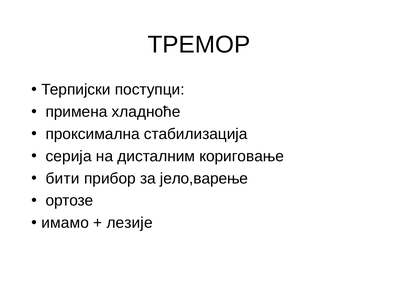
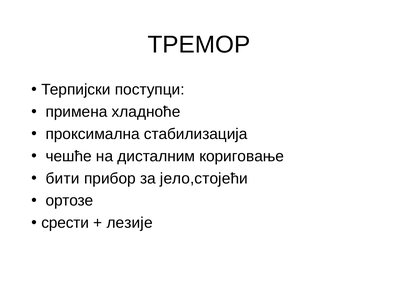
серија: серија -> чешће
јело,варење: јело,варење -> јело,стојећи
имамо: имамо -> срести
